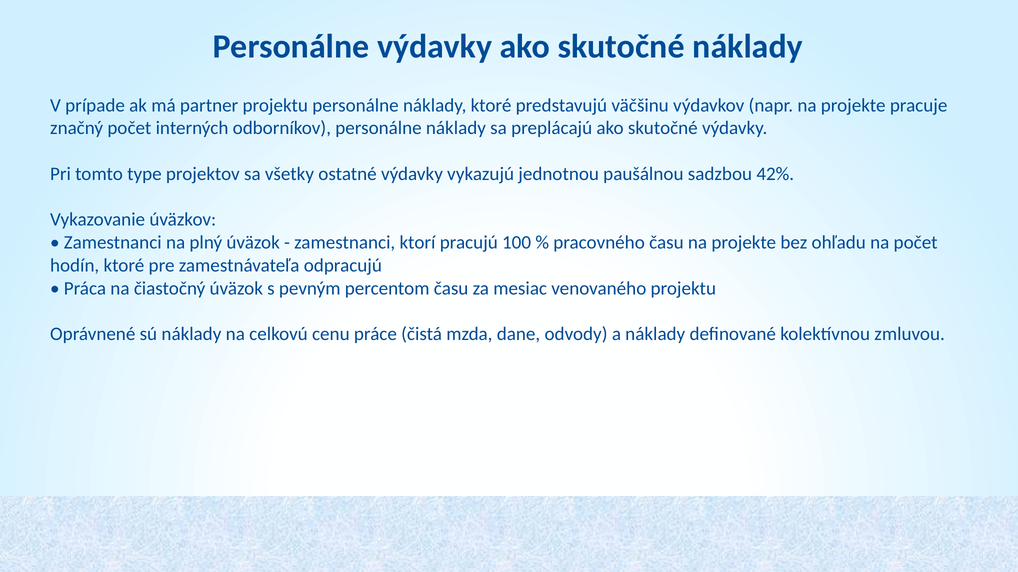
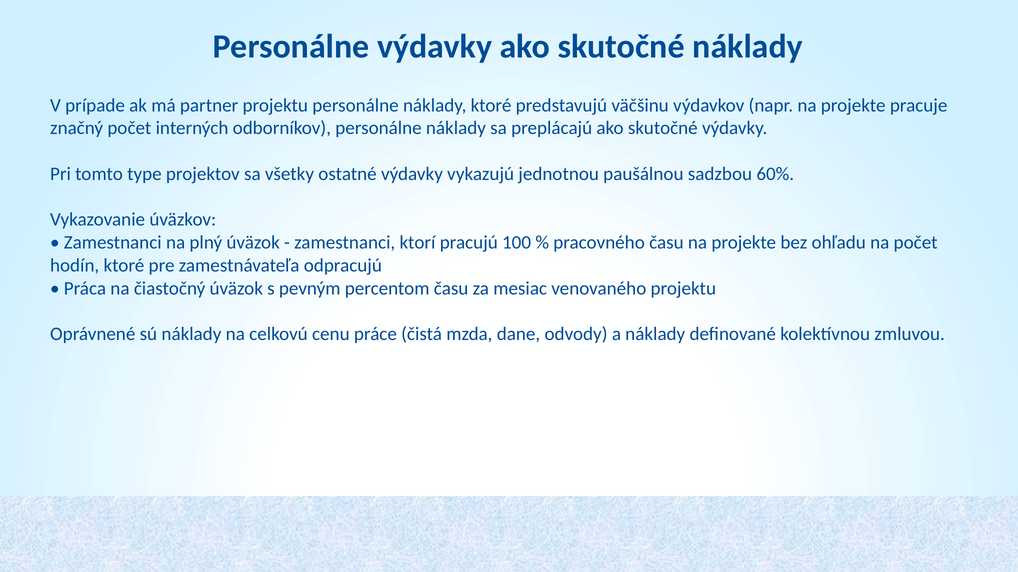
42%: 42% -> 60%
